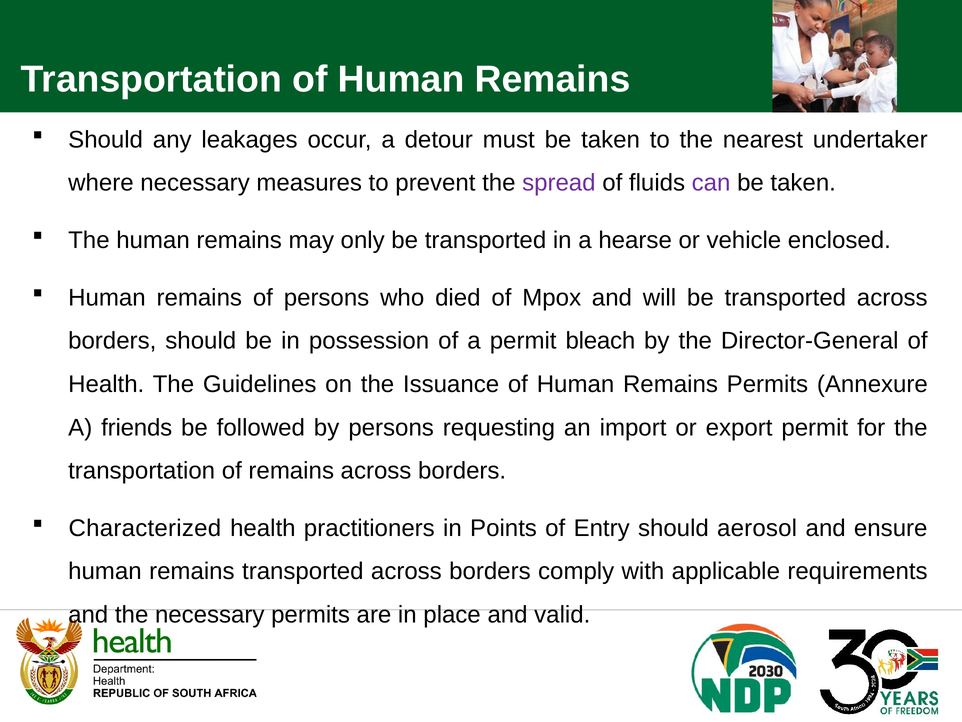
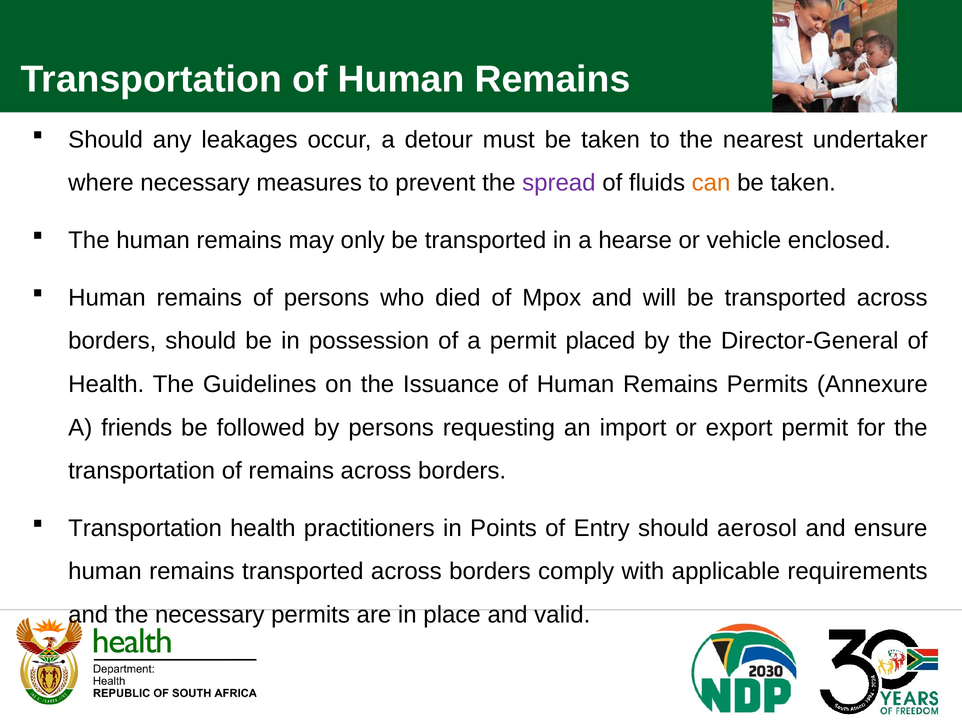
can colour: purple -> orange
bleach: bleach -> placed
Characterized at (145, 528): Characterized -> Transportation
